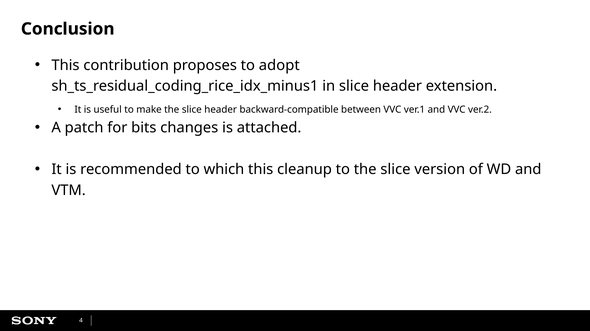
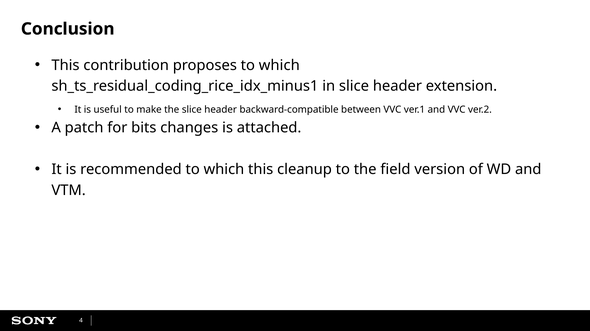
proposes to adopt: adopt -> which
to the slice: slice -> field
